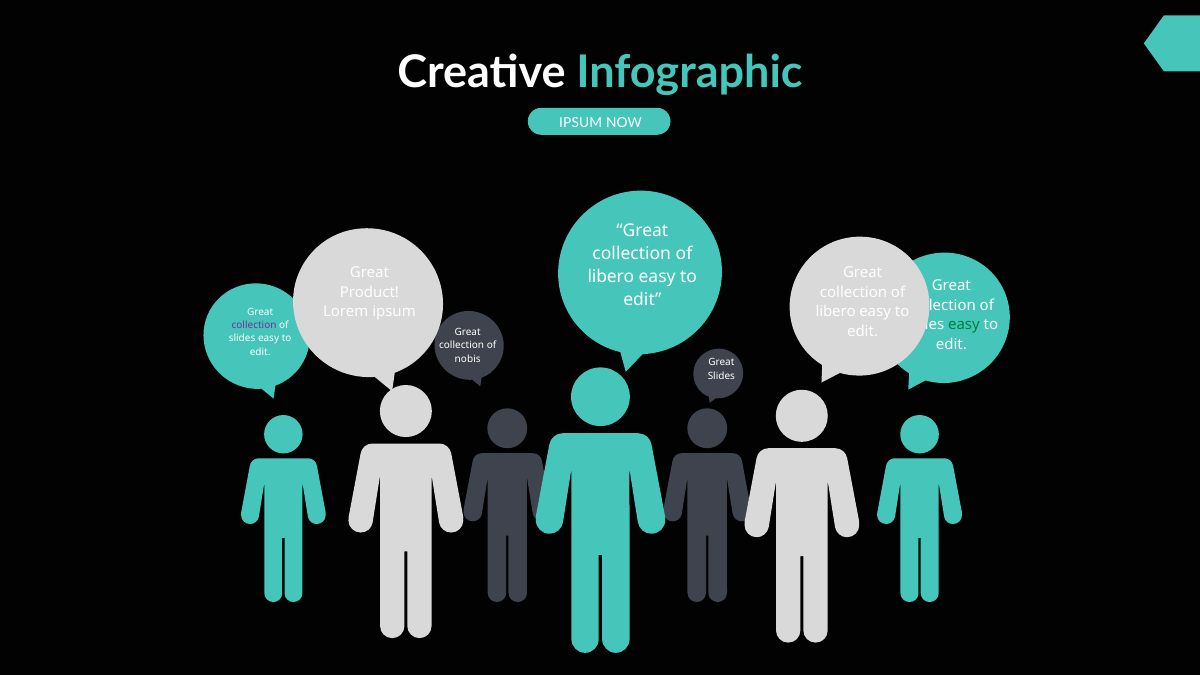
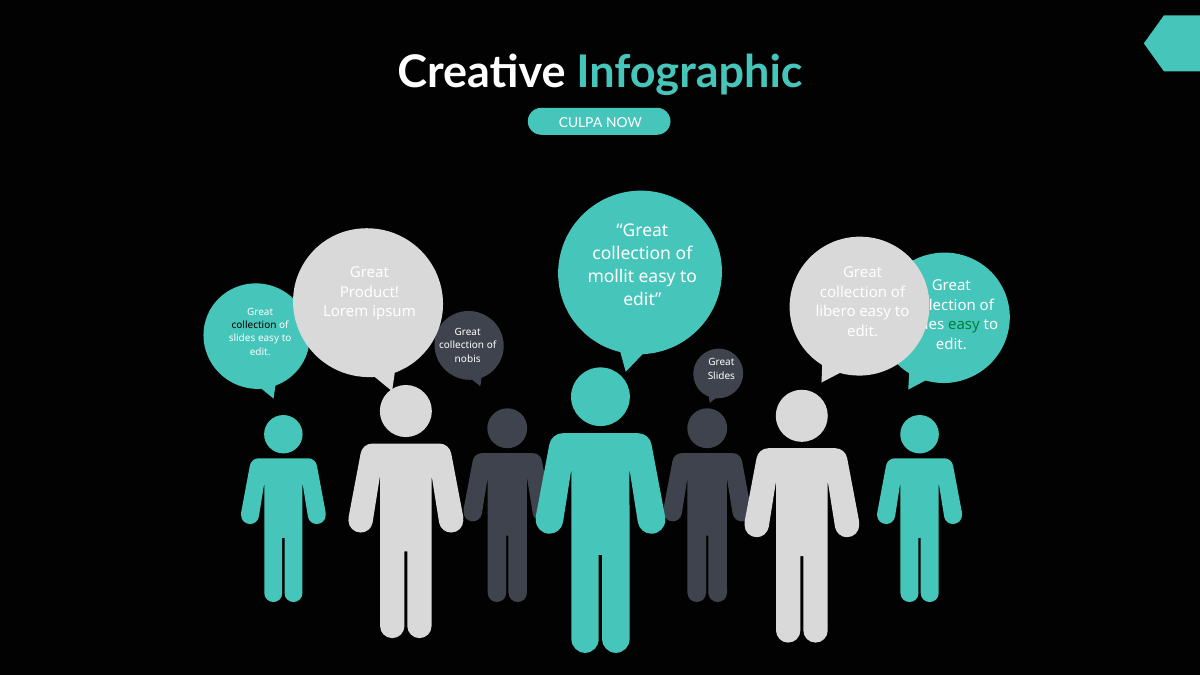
IPSUM at (581, 123): IPSUM -> CULPA
libero at (611, 277): libero -> mollit
collection at (254, 325) colour: purple -> black
